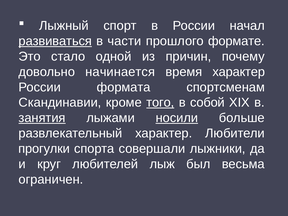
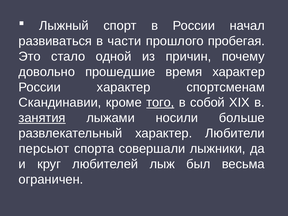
развиваться underline: present -> none
формате: формате -> пробегая
начинается: начинается -> прошедшие
России формата: формата -> характер
носили underline: present -> none
прогулки: прогулки -> персьют
